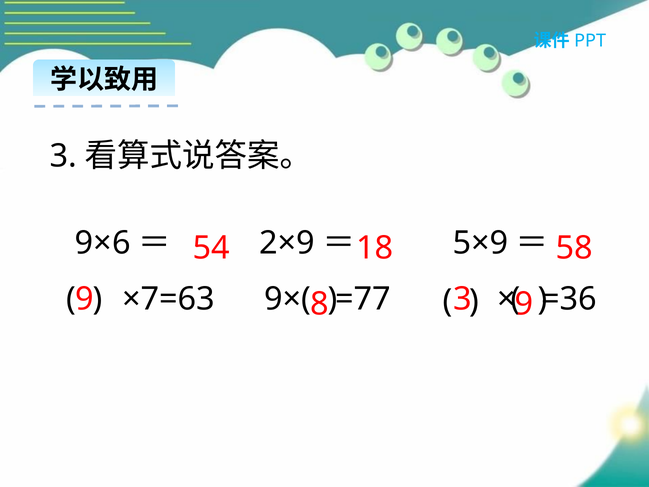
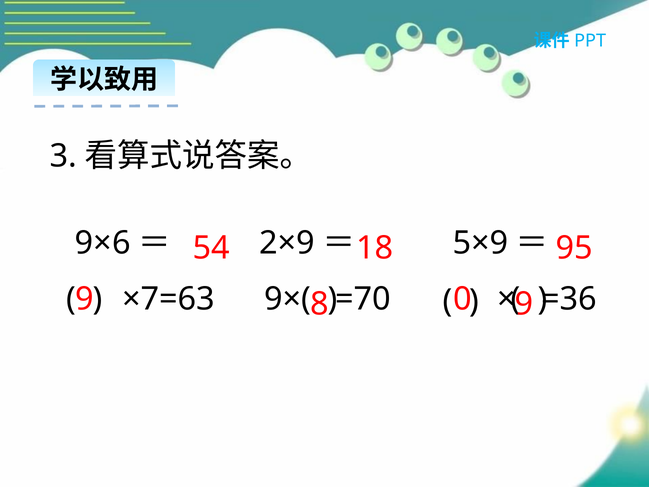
58: 58 -> 95
=77: =77 -> =70
8 3: 3 -> 0
